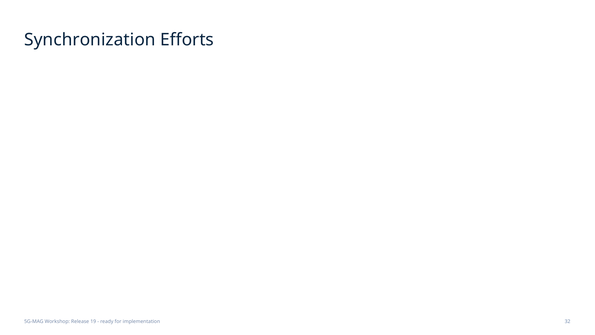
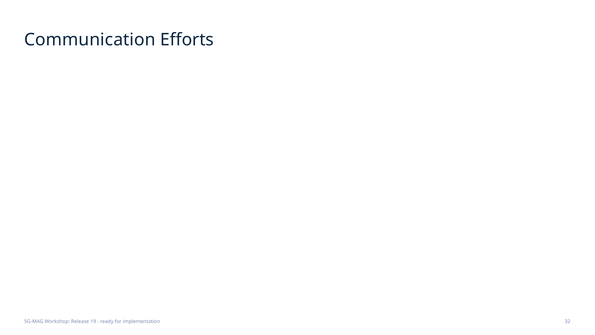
Synchronization: Synchronization -> Communication
